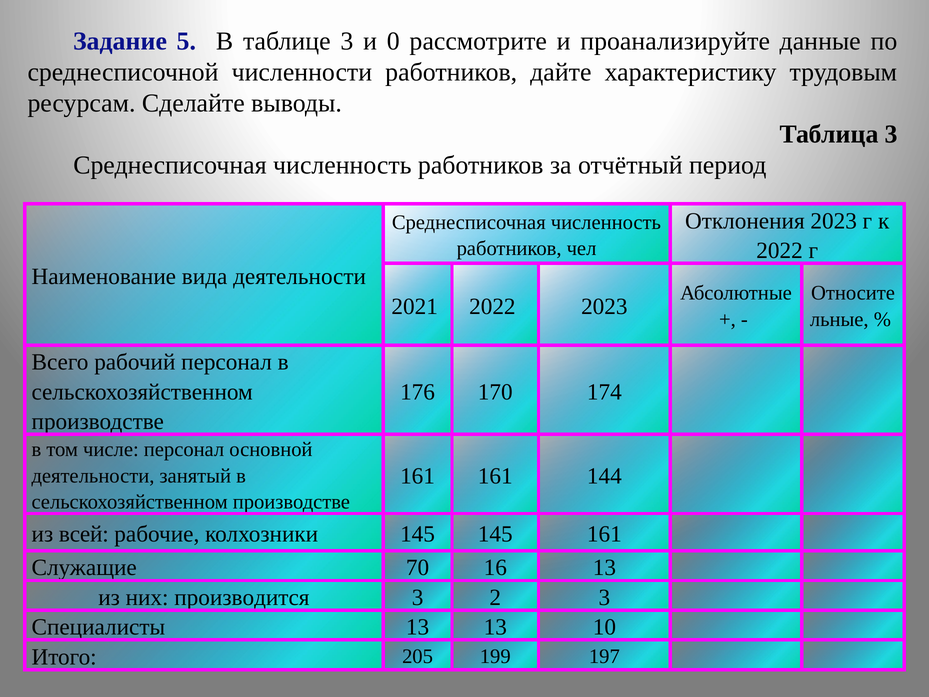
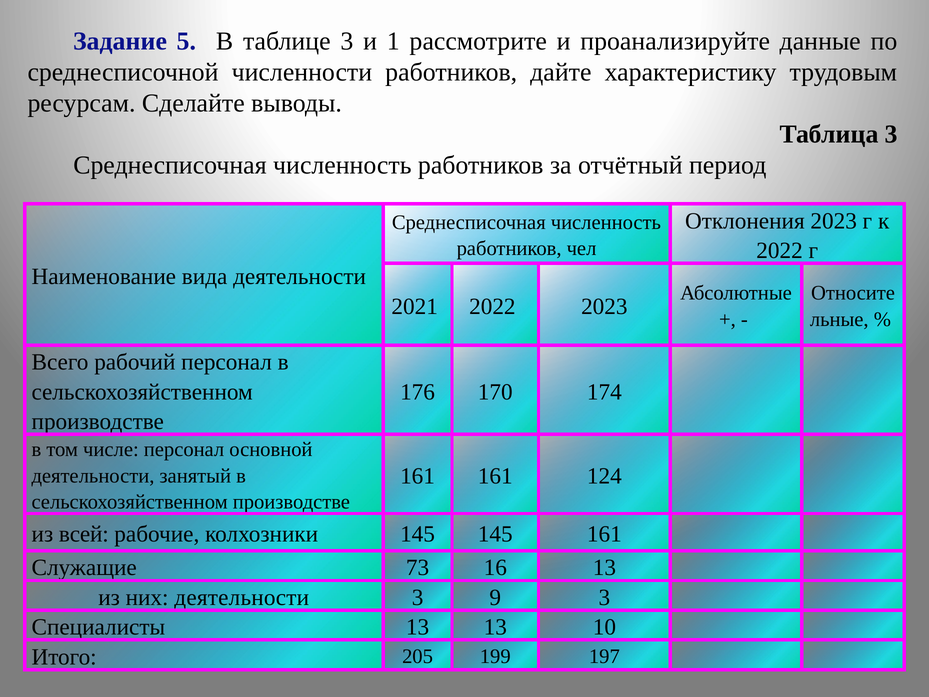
0: 0 -> 1
144: 144 -> 124
70: 70 -> 73
них производится: производится -> деятельности
2: 2 -> 9
